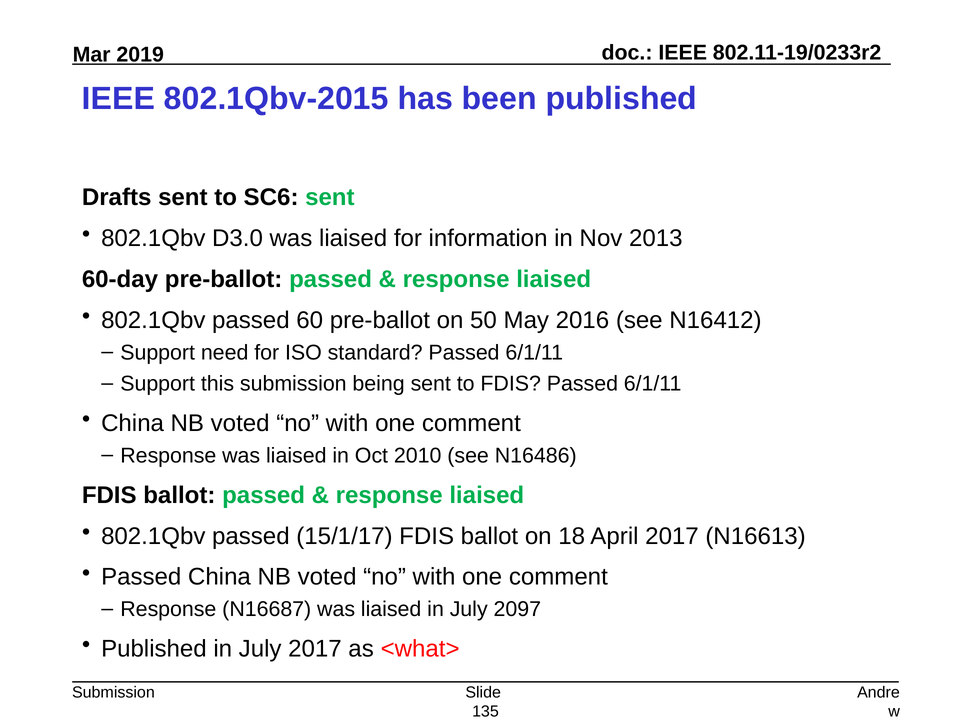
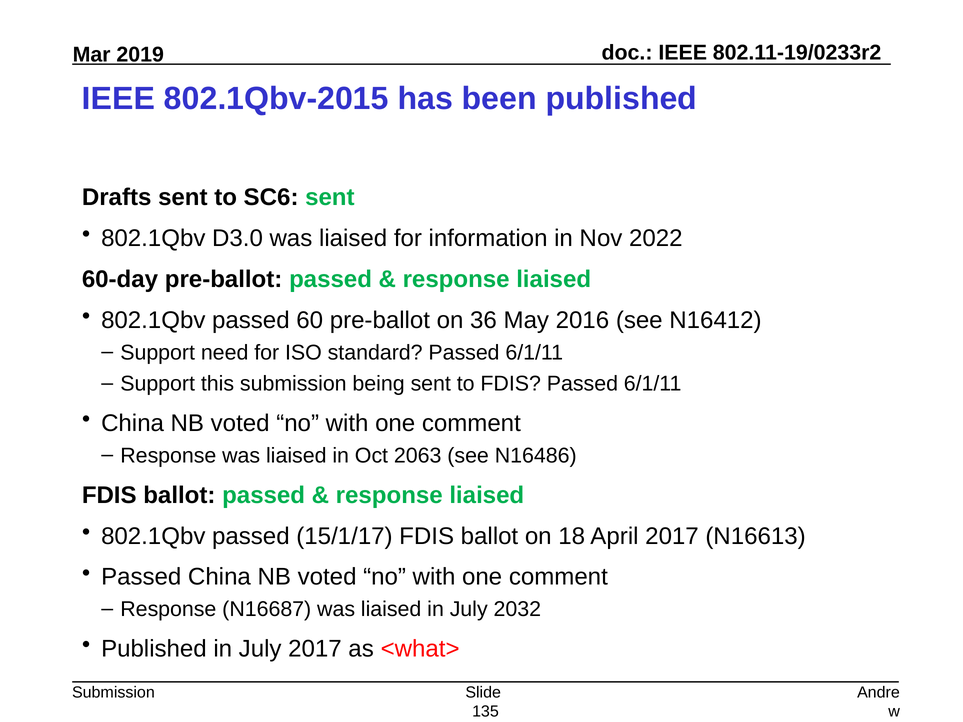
2013: 2013 -> 2022
50: 50 -> 36
2010: 2010 -> 2063
2097: 2097 -> 2032
